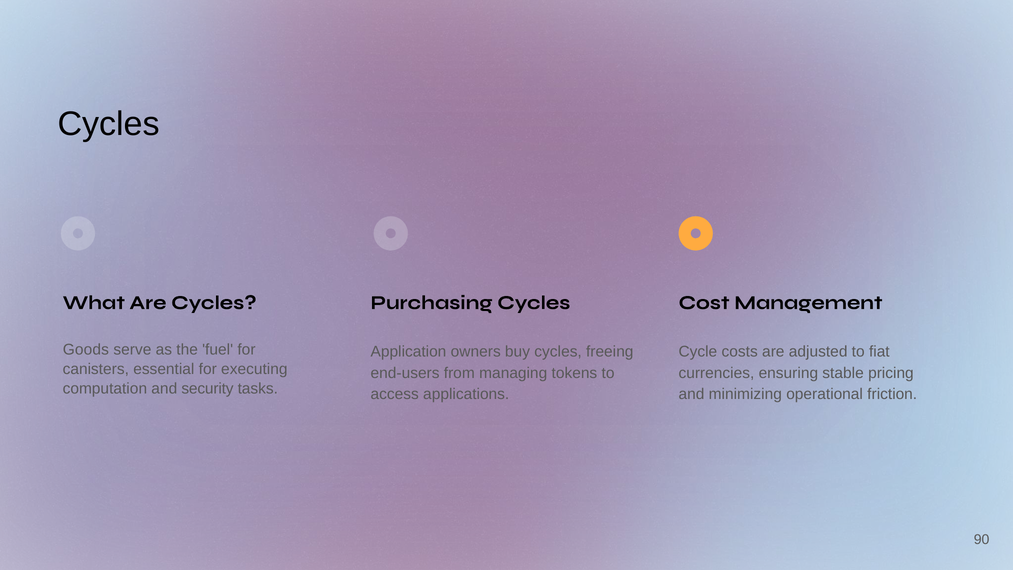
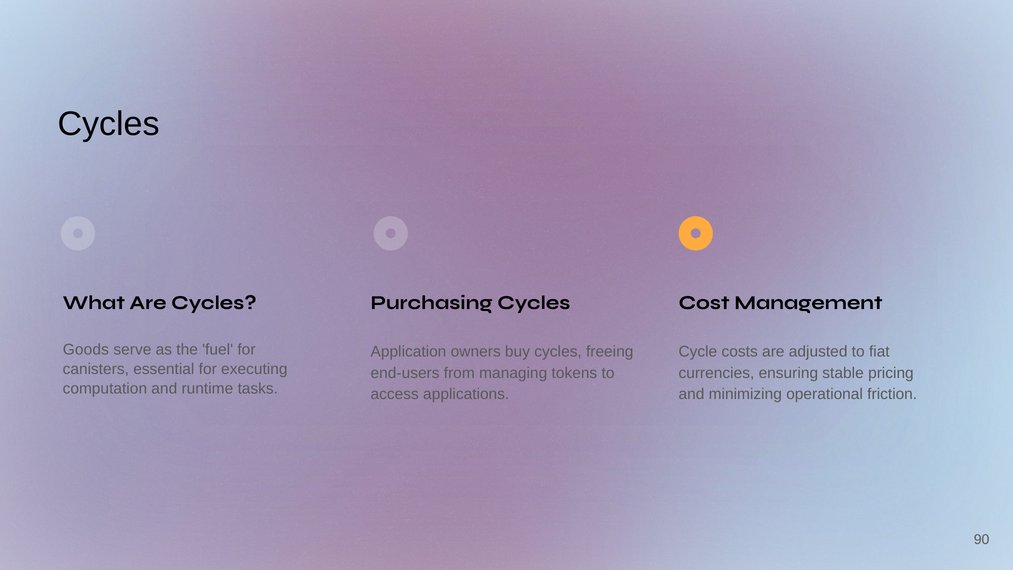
security: security -> runtime
